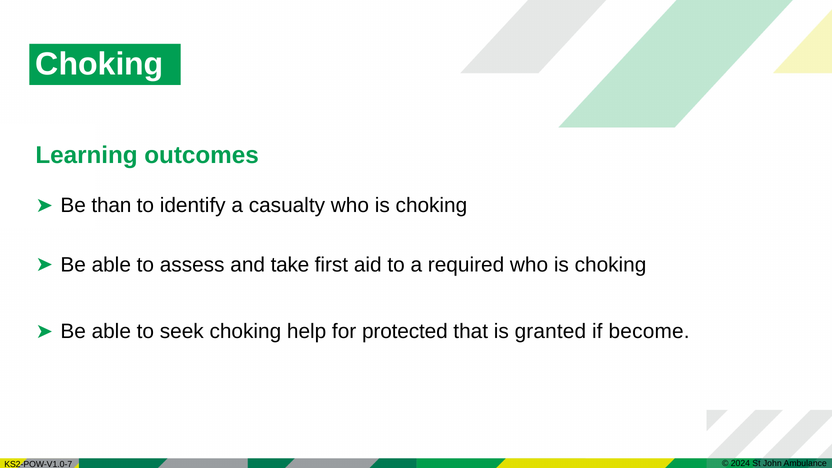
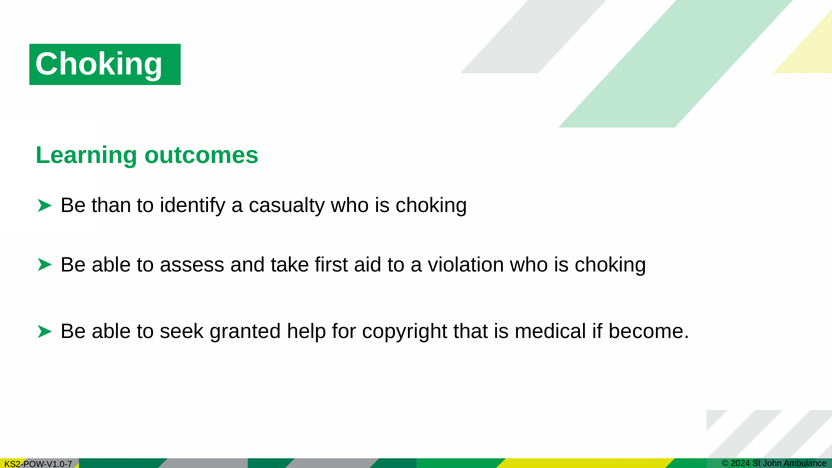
required: required -> violation
seek choking: choking -> granted
protected: protected -> copyright
granted: granted -> medical
